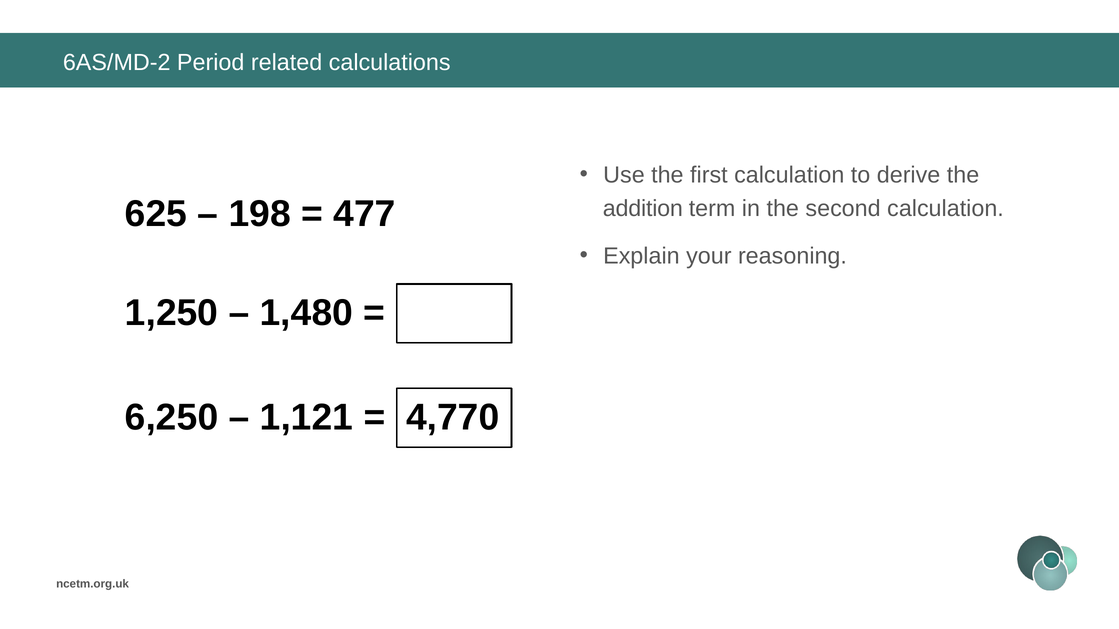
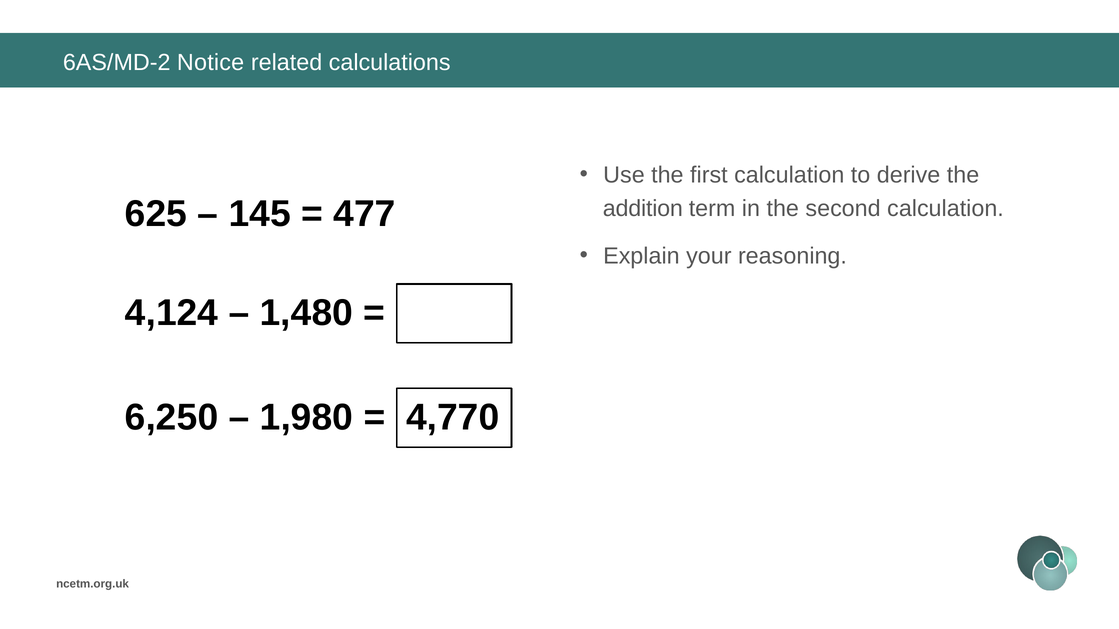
Period: Period -> Notice
198: 198 -> 145
1,250: 1,250 -> 4,124
1,121: 1,121 -> 1,980
